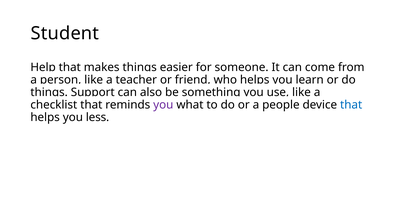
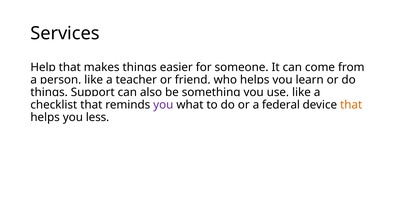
Student: Student -> Services
people: people -> federal
that at (351, 105) colour: blue -> orange
